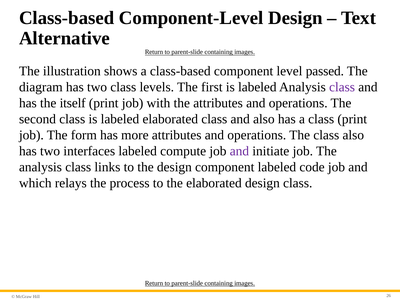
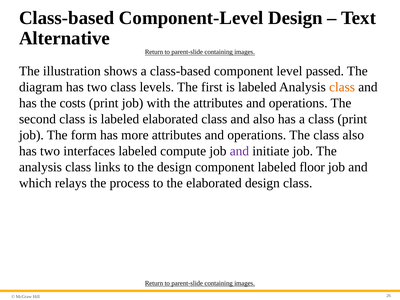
class at (342, 87) colour: purple -> orange
itself: itself -> costs
code: code -> floor
